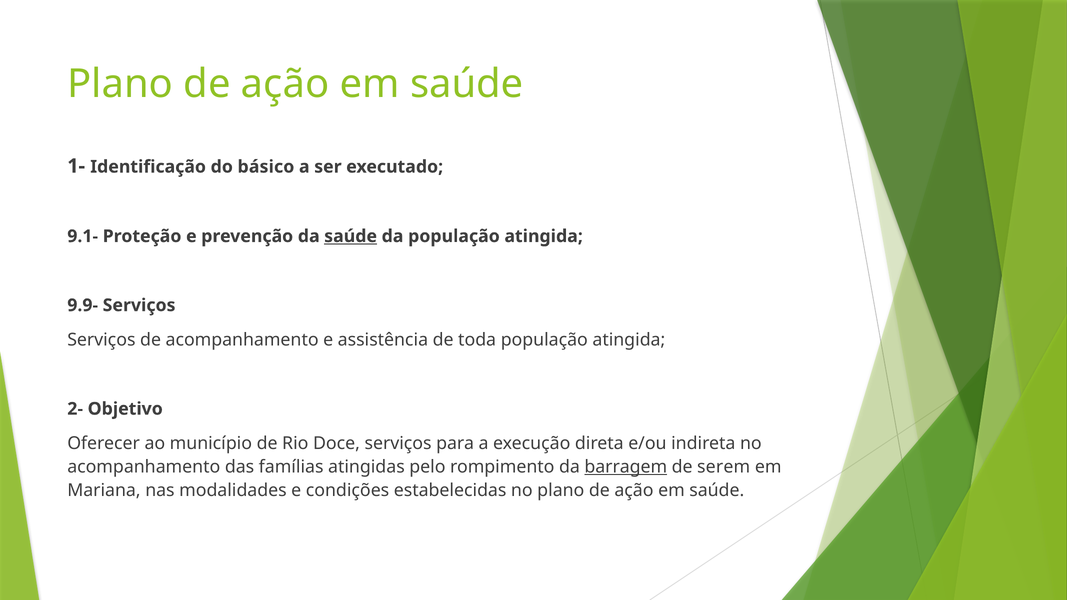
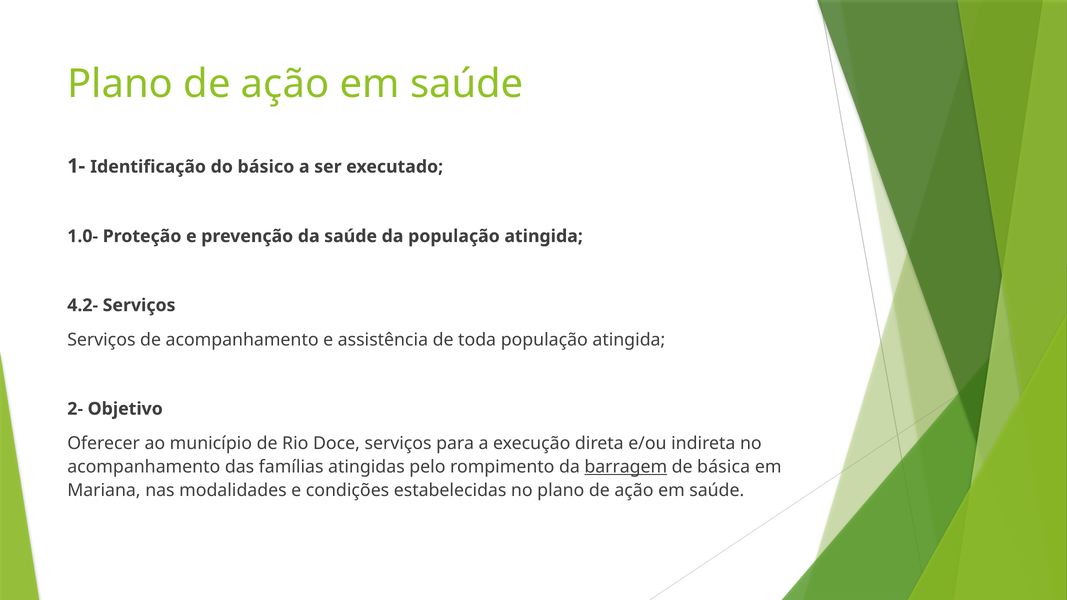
9.1-: 9.1- -> 1.0-
saúde at (351, 236) underline: present -> none
9.9-: 9.9- -> 4.2-
serem: serem -> básica
